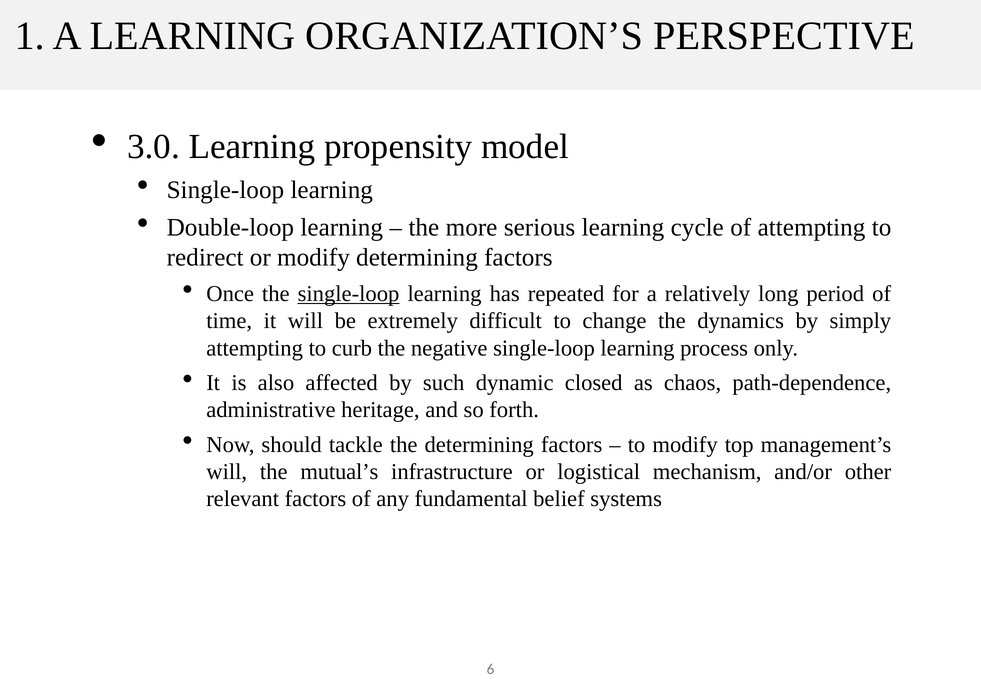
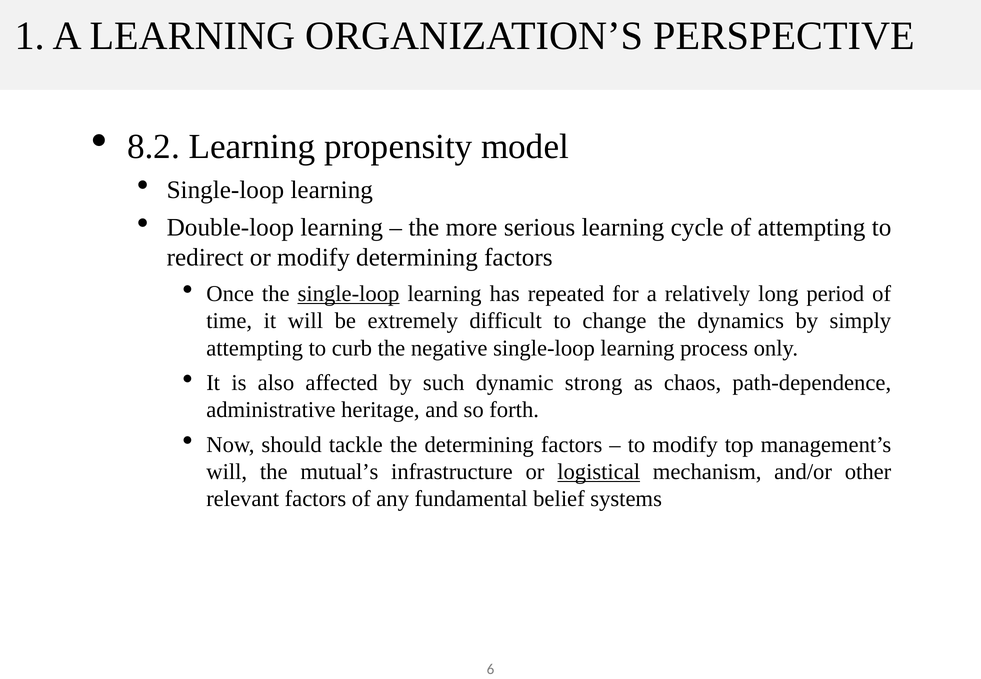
3.0: 3.0 -> 8.2
closed: closed -> strong
logistical underline: none -> present
